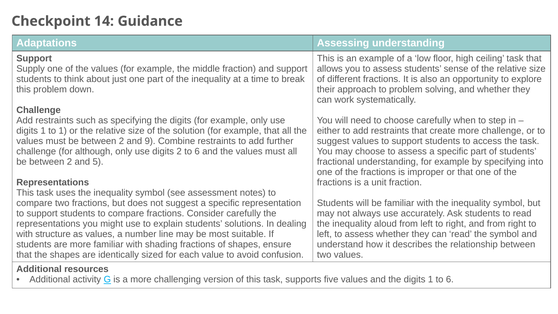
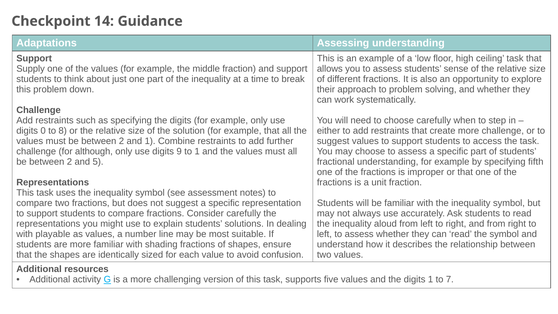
1 at (43, 131): 1 -> 0
to 1: 1 -> 8
and 9: 9 -> 1
digits 2: 2 -> 9
6 at (197, 151): 6 -> 1
into: into -> fifth
structure: structure -> playable
1 to 6: 6 -> 7
